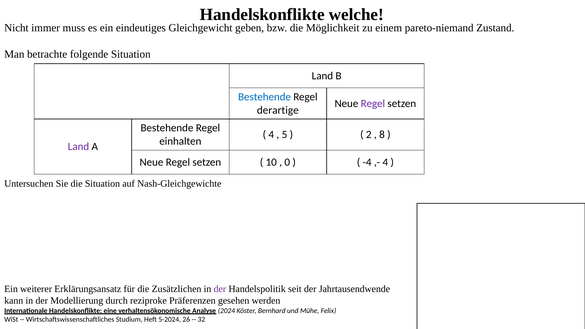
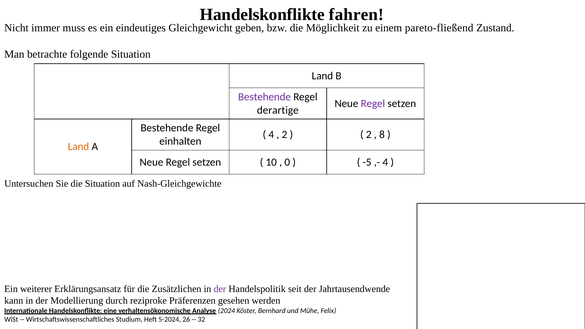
welche: welche -> fahren
pareto-niemand: pareto-niemand -> pareto-fließend
Bestehende at (265, 97) colour: blue -> purple
5 at (284, 135): 5 -> 2
Land at (78, 147) colour: purple -> orange
-4: -4 -> -5
